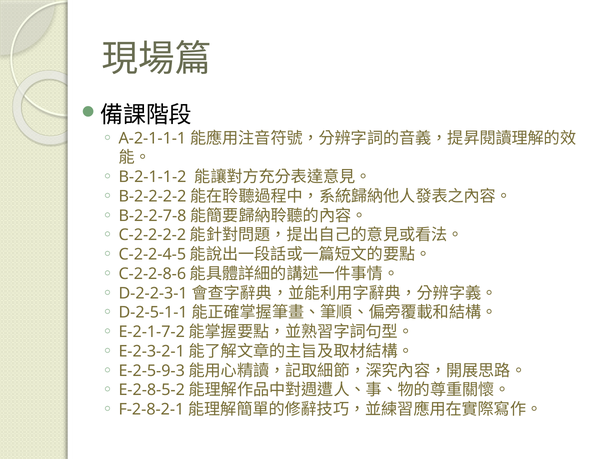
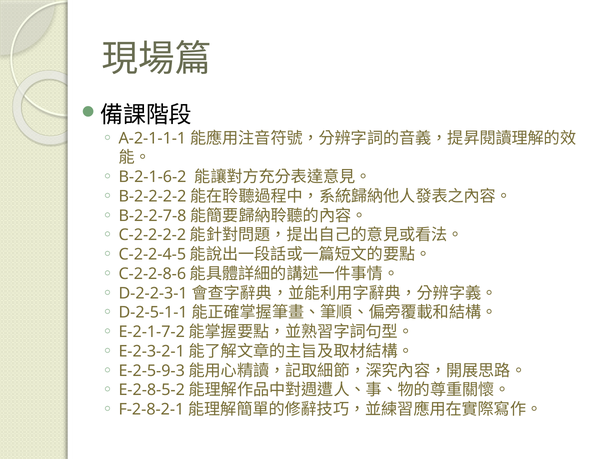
B-2-1-1-2: B-2-1-1-2 -> B-2-1-6-2
